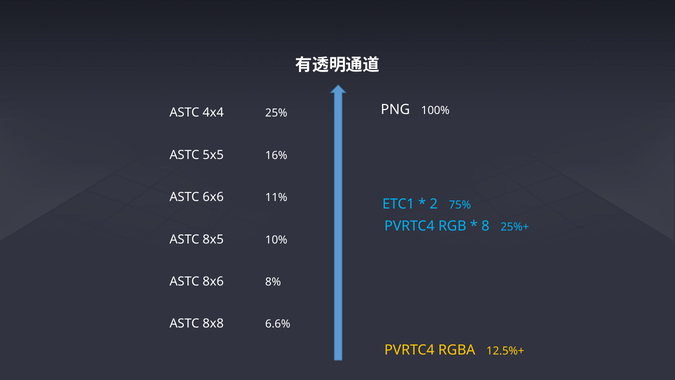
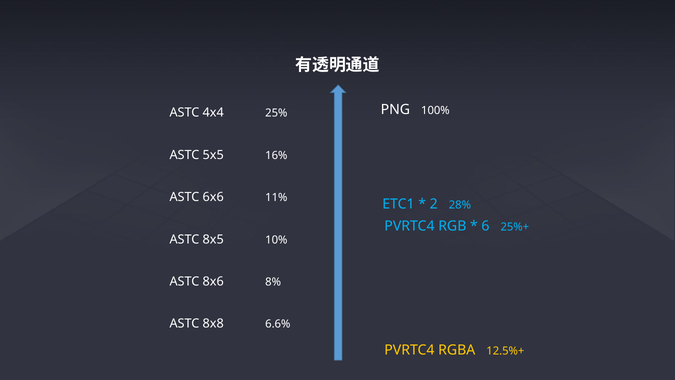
75%: 75% -> 28%
8: 8 -> 6
